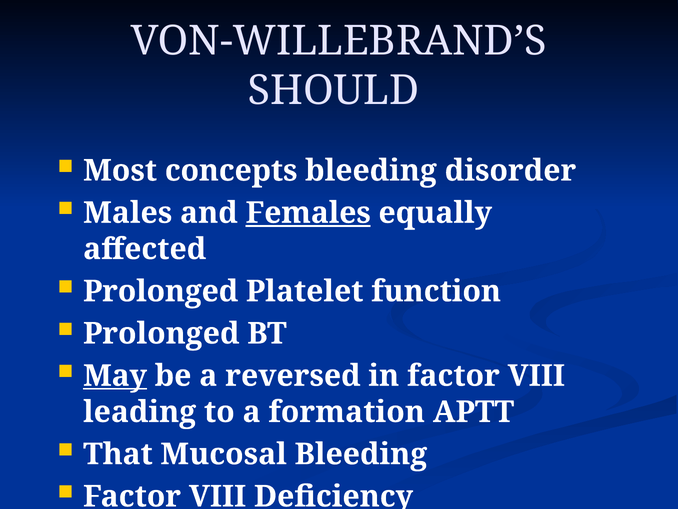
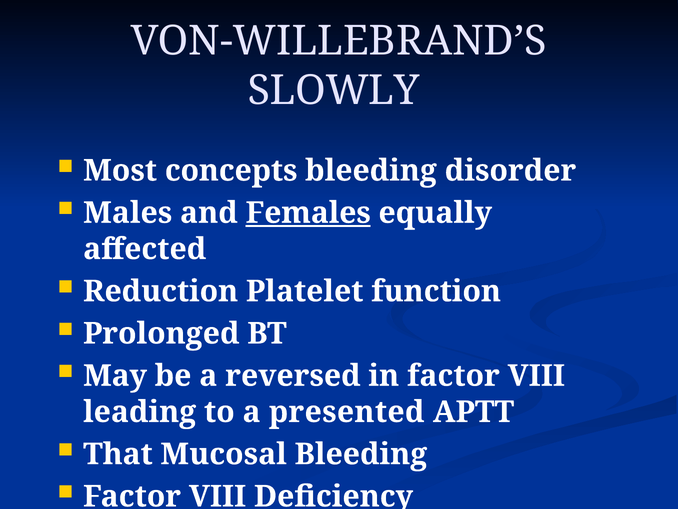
SHOULD: SHOULD -> SLOWLY
Prolonged at (161, 291): Prolonged -> Reduction
May underline: present -> none
formation: formation -> presented
